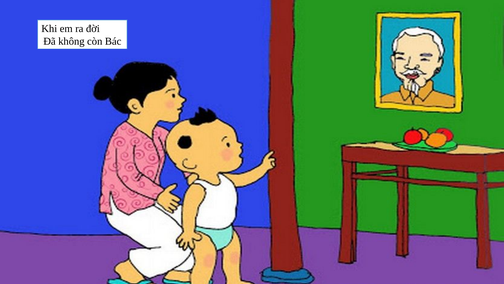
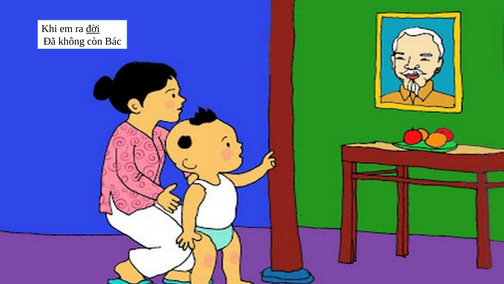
đời underline: none -> present
